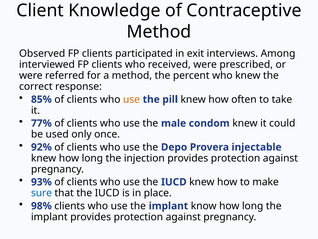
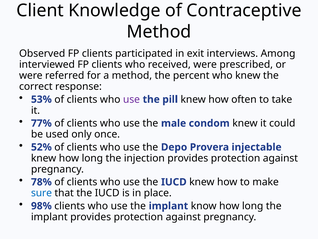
85%: 85% -> 53%
use at (131, 99) colour: orange -> purple
92%: 92% -> 52%
93%: 93% -> 78%
